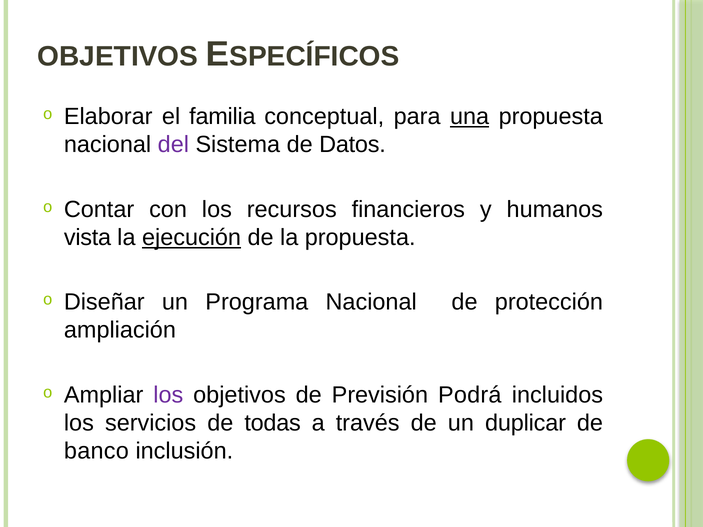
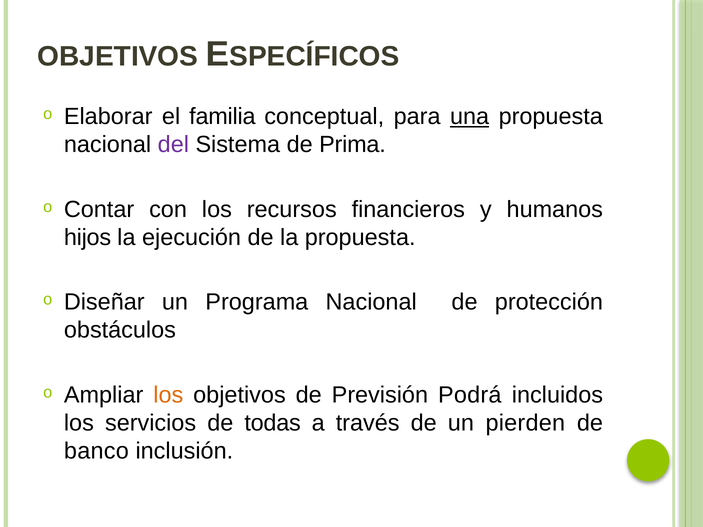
Datos: Datos -> Prima
vista: vista -> hijos
ejecución underline: present -> none
ampliación: ampliación -> obstáculos
los at (168, 395) colour: purple -> orange
duplicar: duplicar -> pierden
